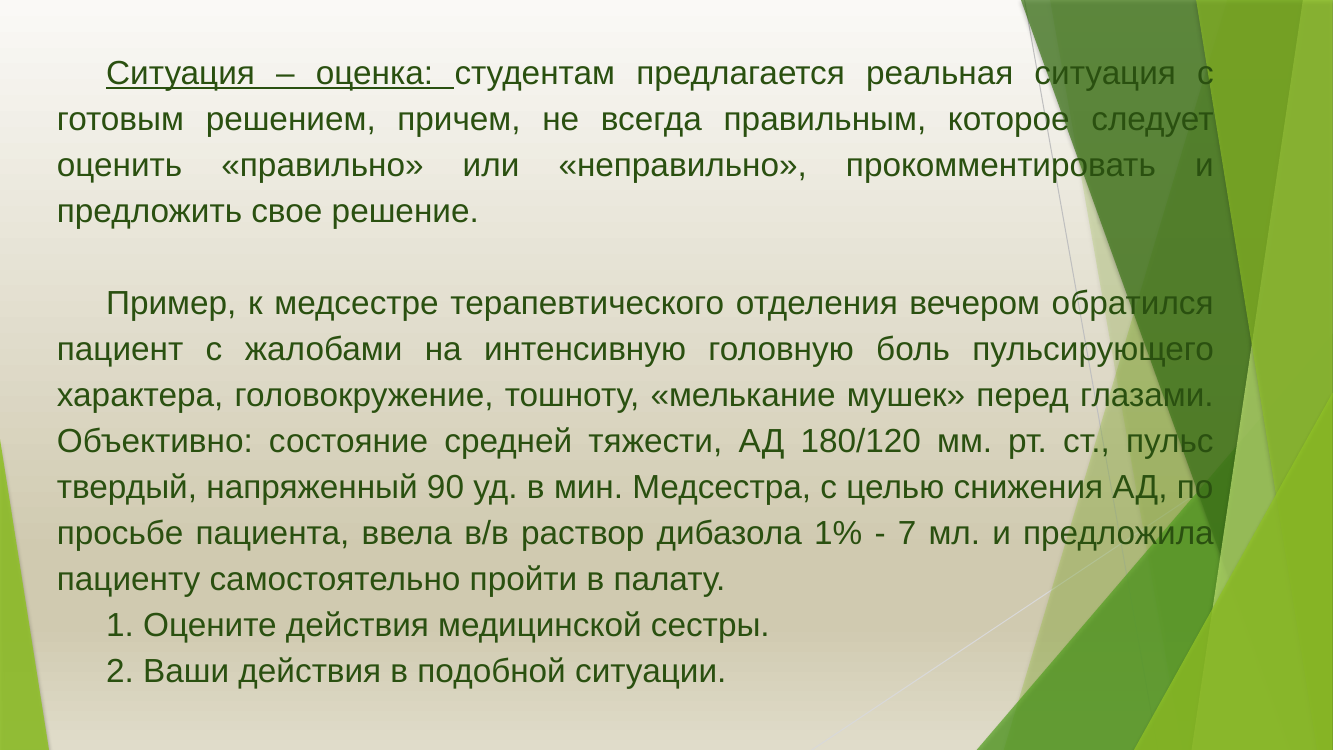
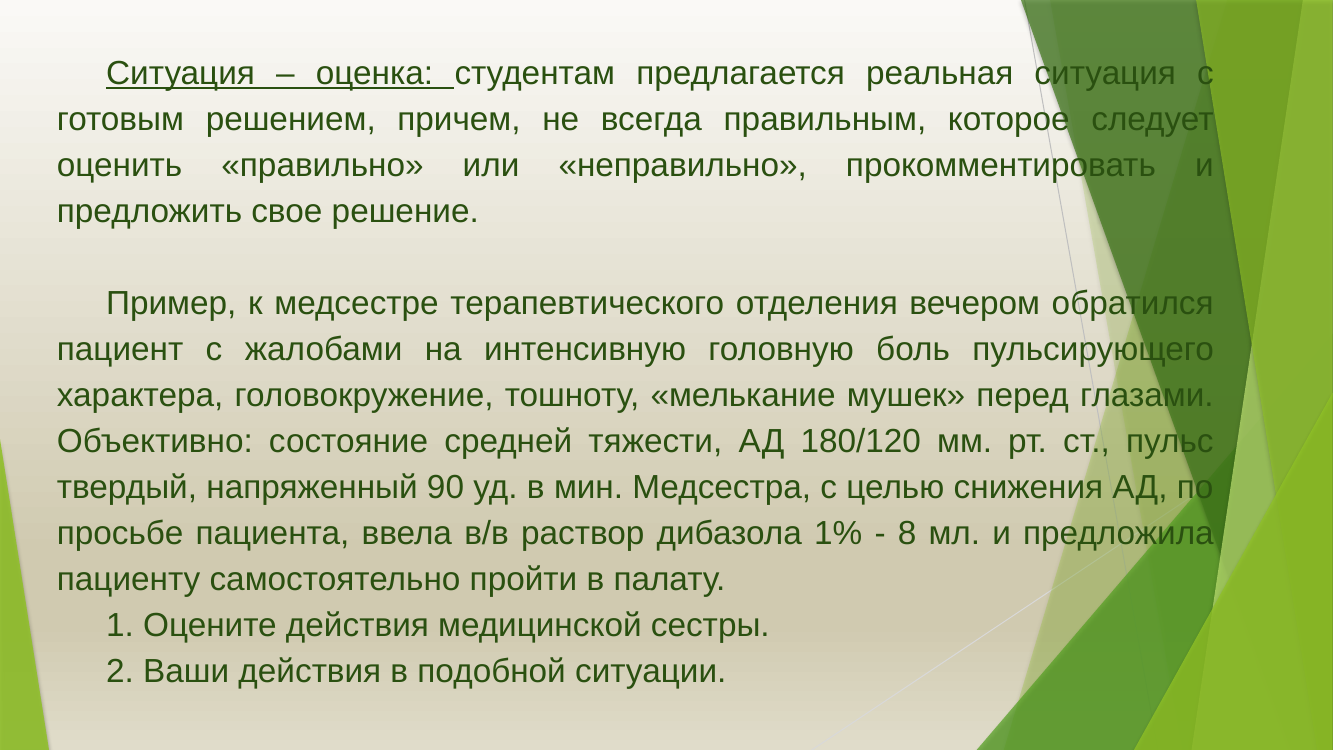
7: 7 -> 8
